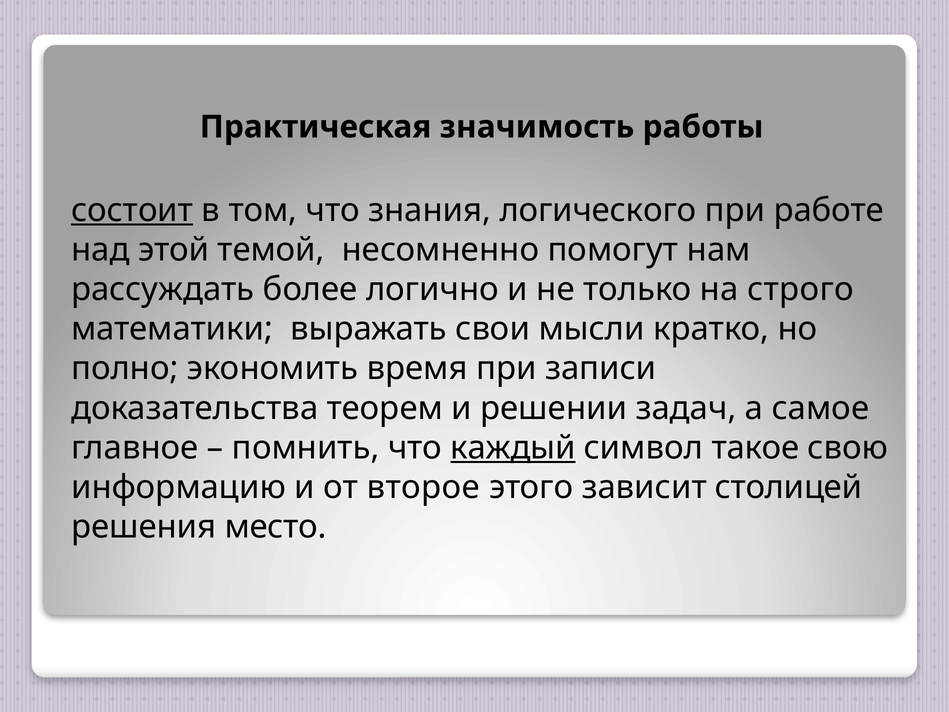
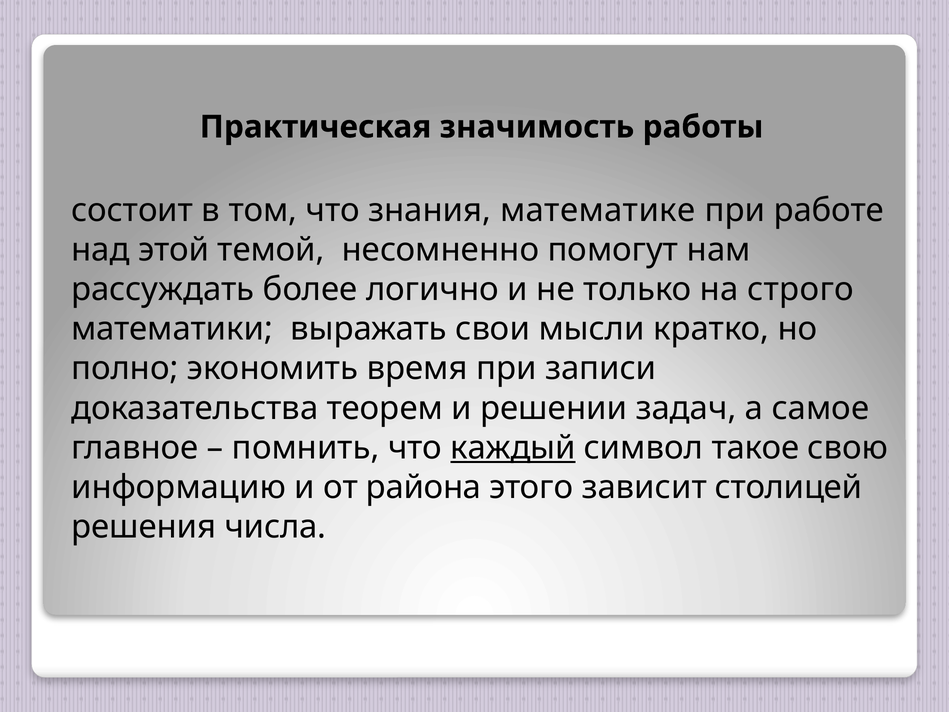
состоит underline: present -> none
логического: логического -> математике
второе: второе -> района
место: место -> числа
